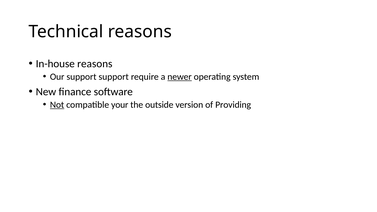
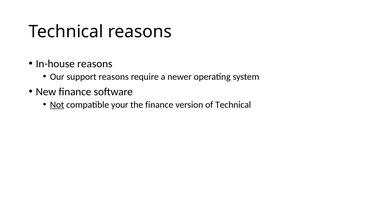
support support: support -> reasons
newer underline: present -> none
the outside: outside -> finance
of Providing: Providing -> Technical
